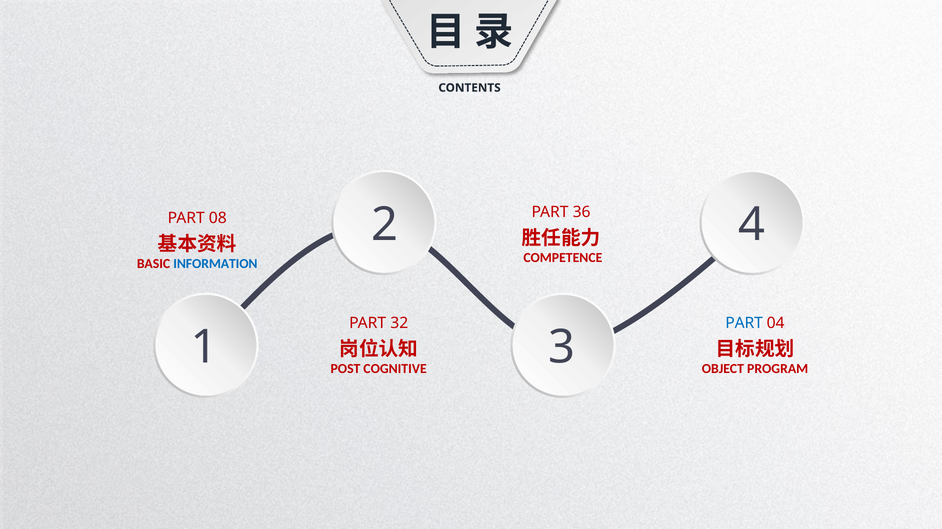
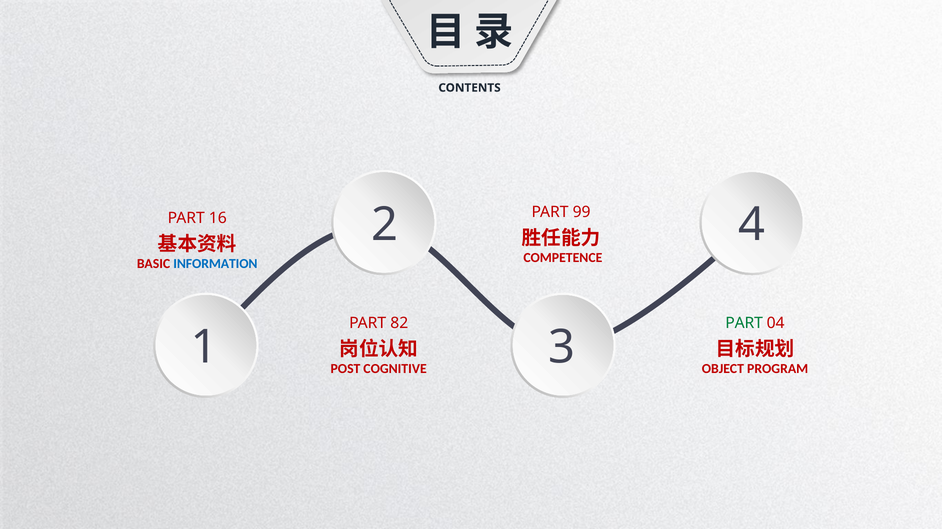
36: 36 -> 99
08: 08 -> 16
32: 32 -> 82
PART at (744, 323) colour: blue -> green
